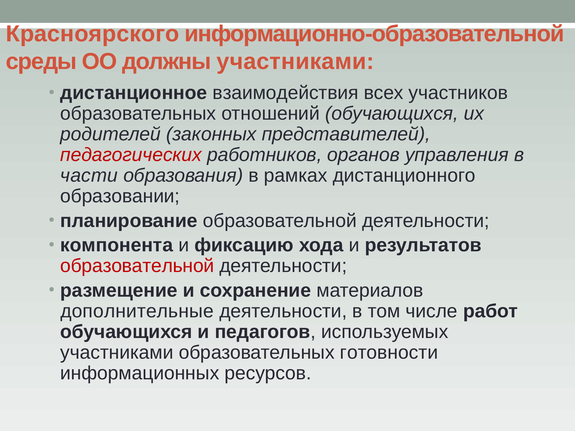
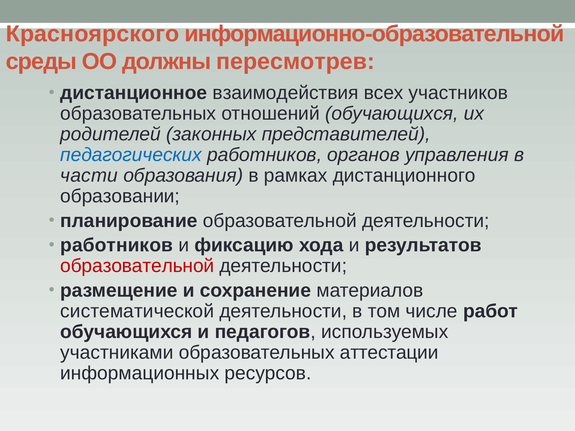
должны участниками: участниками -> пересмотрев
педагогических colour: red -> blue
компонента at (117, 245): компонента -> работников
дополнительные: дополнительные -> систематической
готовности: готовности -> аттестации
